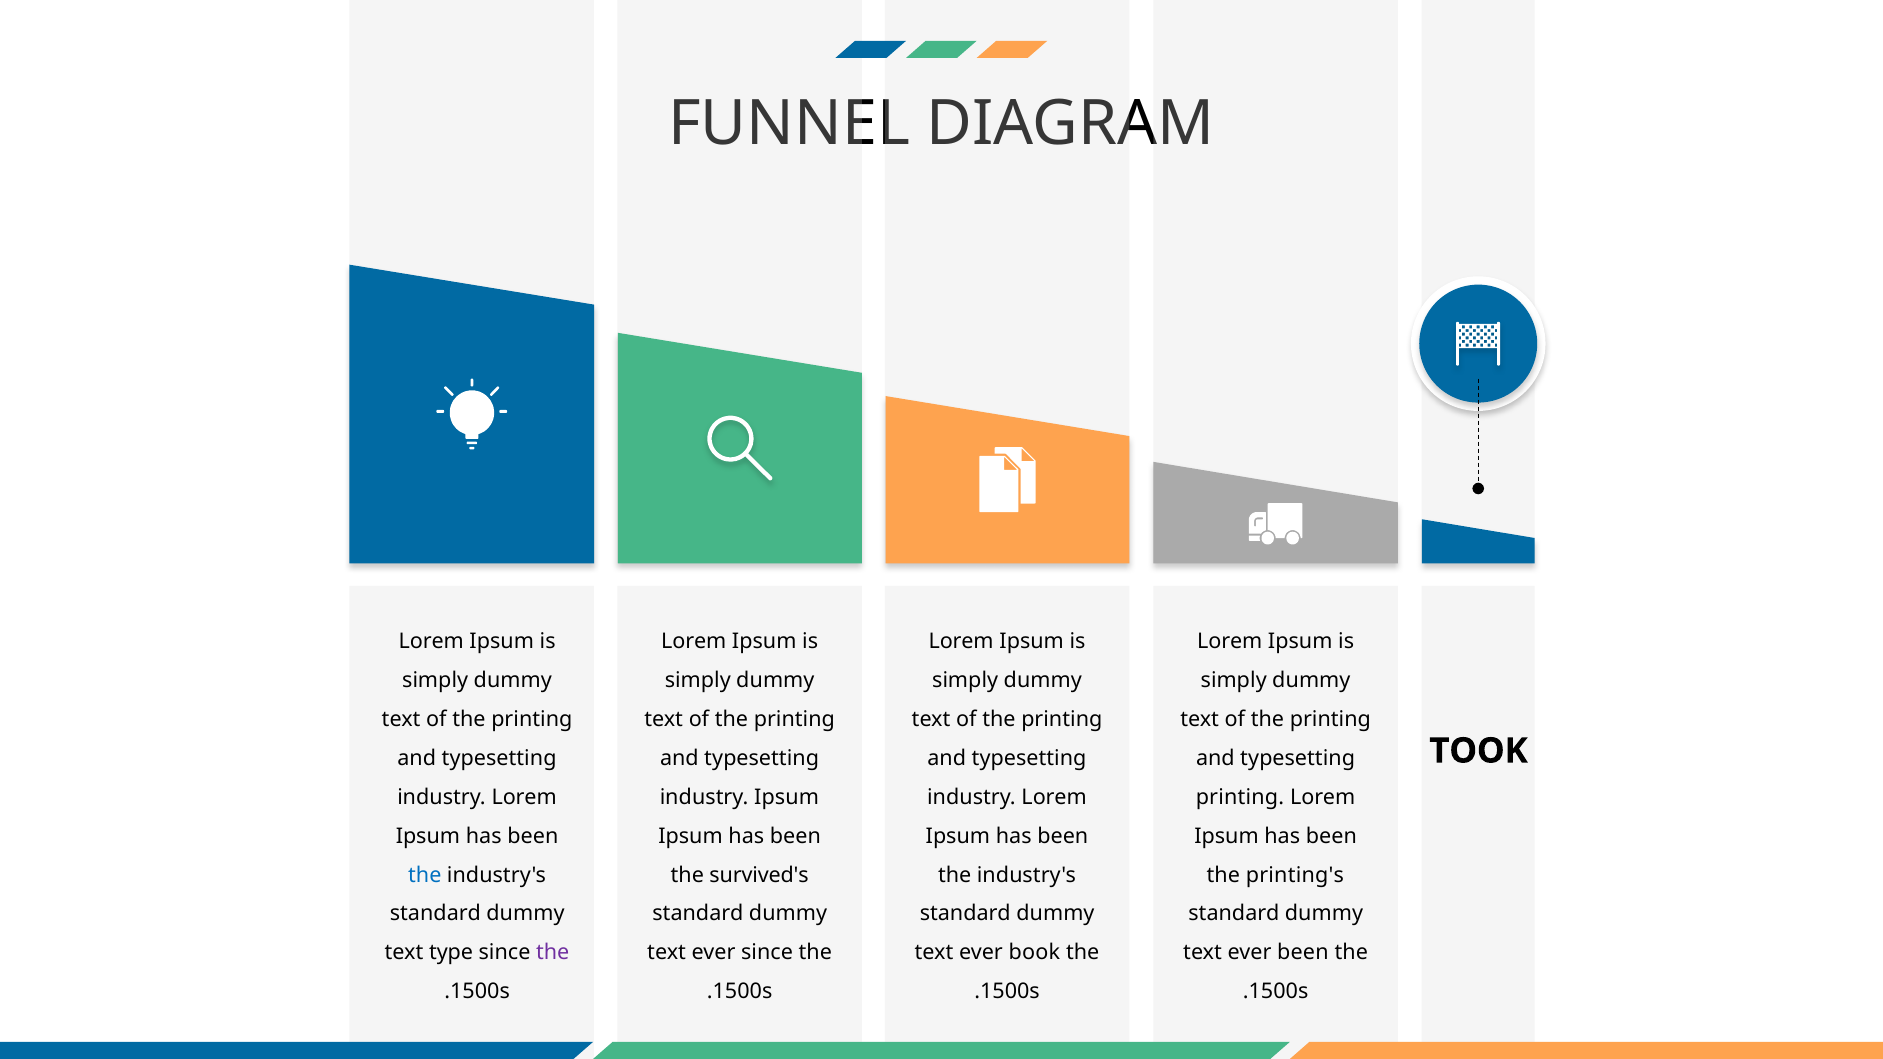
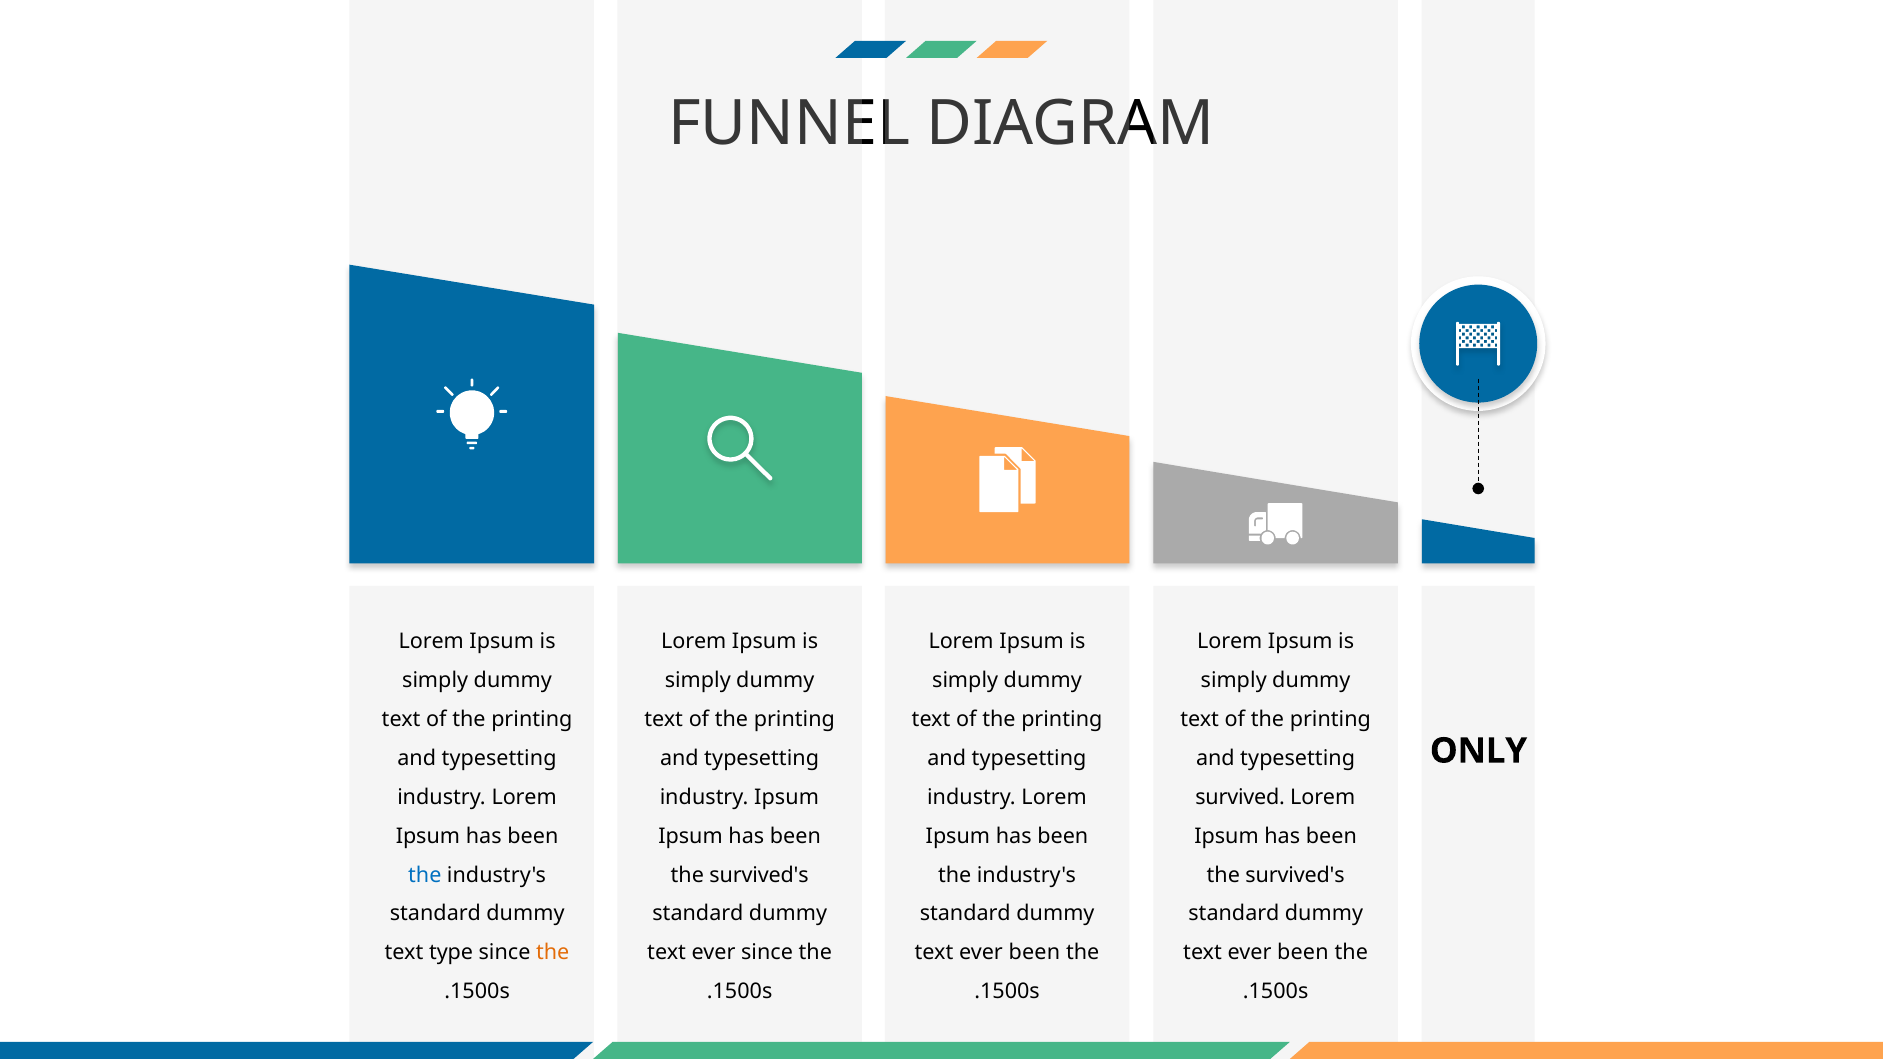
TOOK: TOOK -> ONLY
printing at (1240, 797): printing -> survived
printing's at (1295, 875): printing's -> survived's
the at (553, 953) colour: purple -> orange
book at (1034, 953): book -> been
